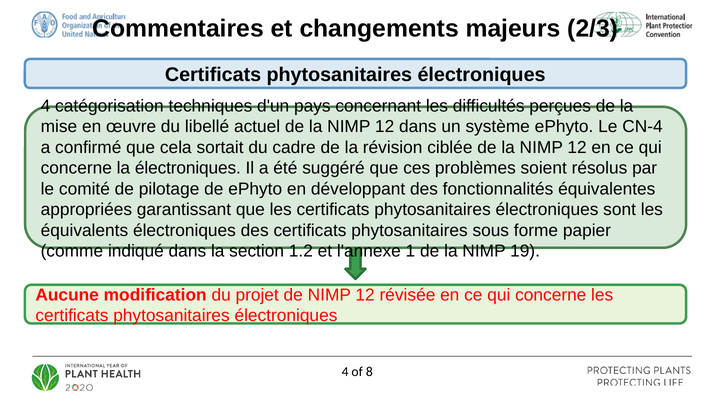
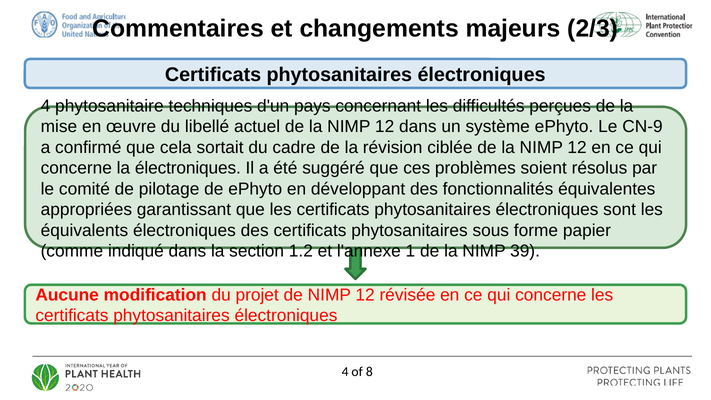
catégorisation: catégorisation -> phytosanitaire
CN-4: CN-4 -> CN-9
19: 19 -> 39
